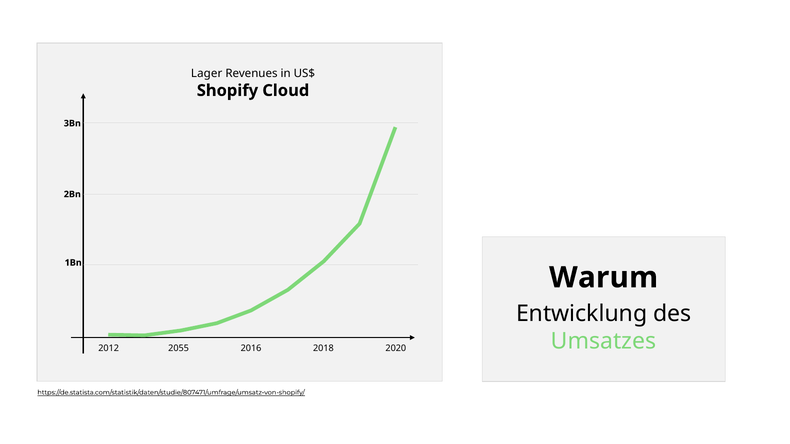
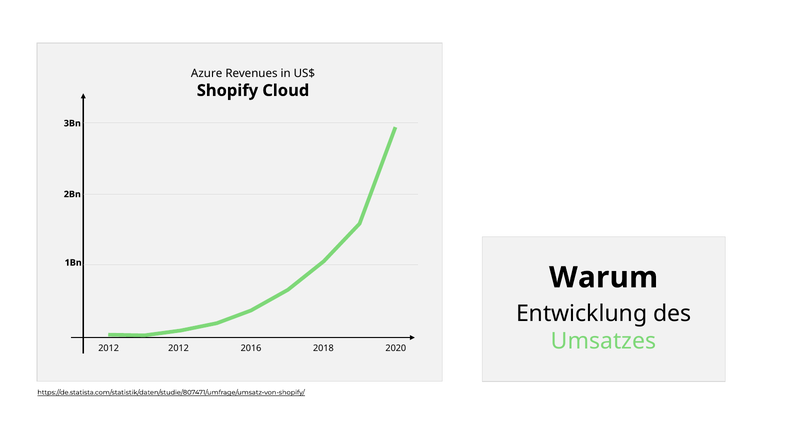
Lager: Lager -> Azure
2012 2055: 2055 -> 2012
